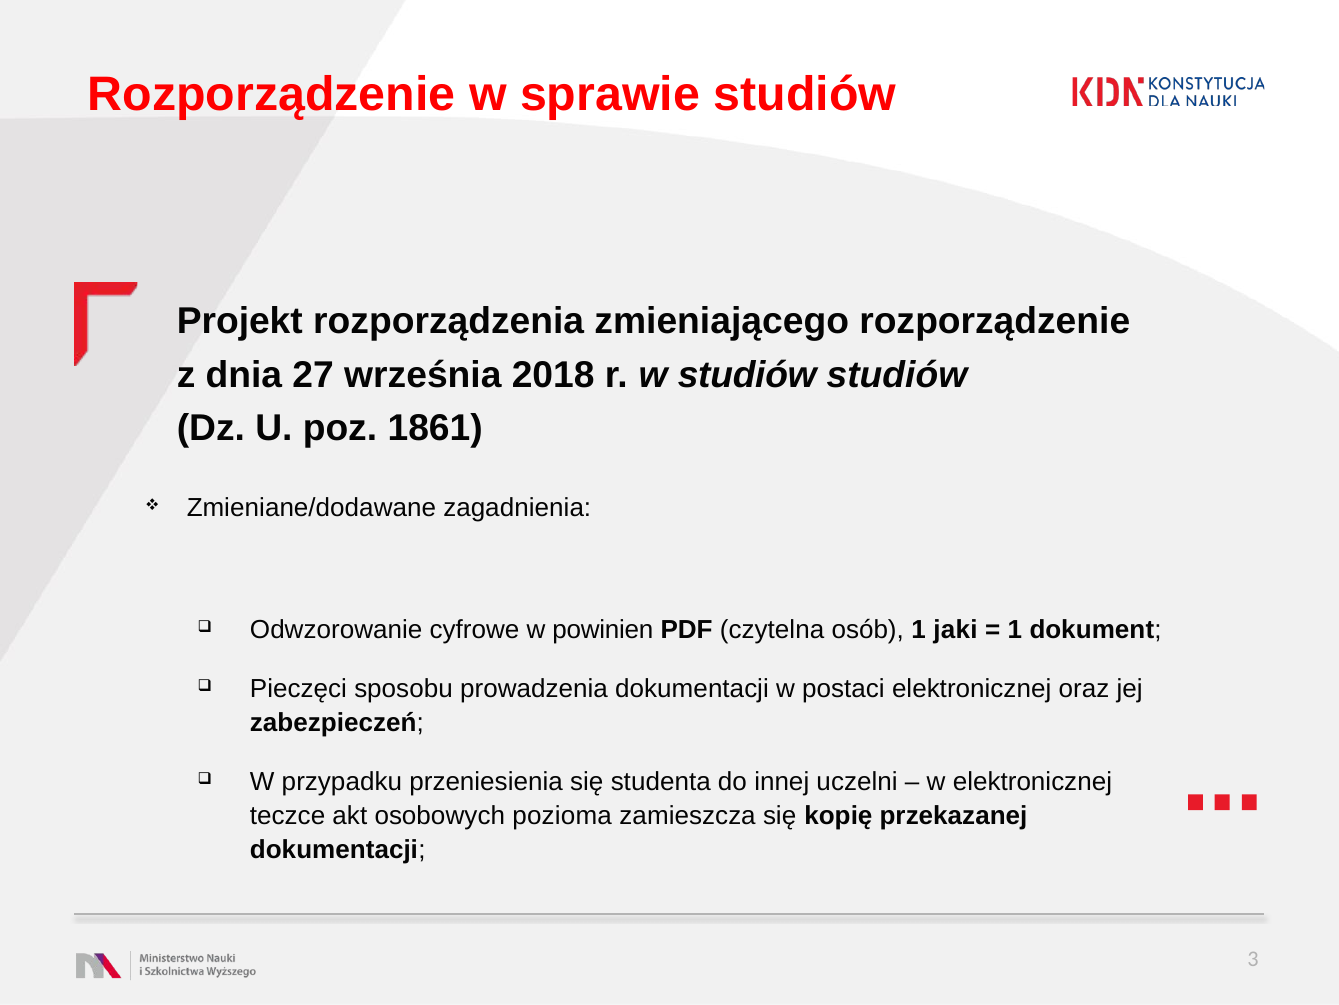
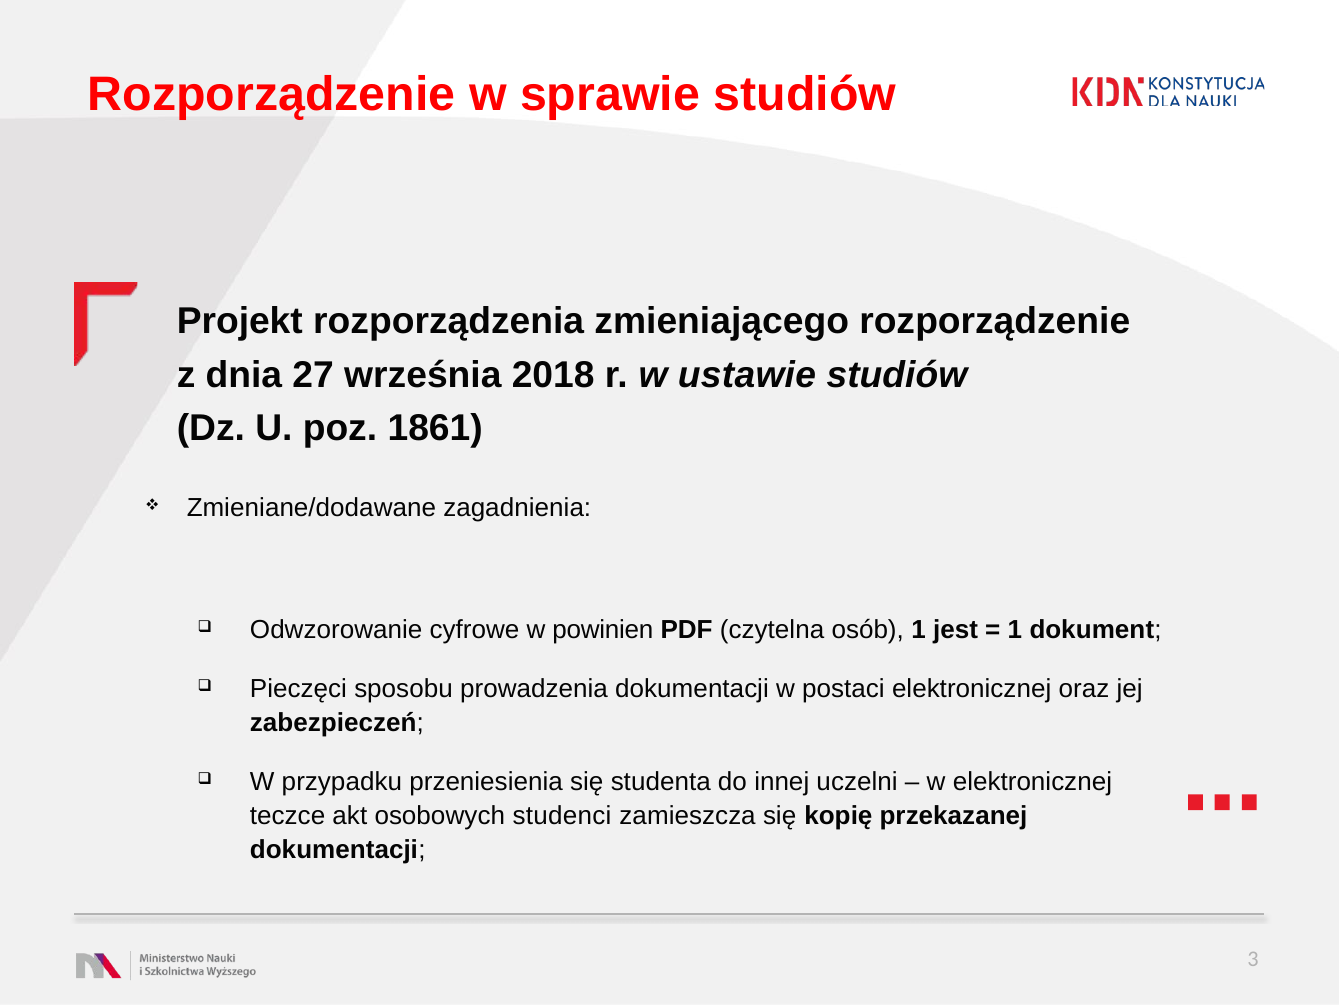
w studiów: studiów -> ustawie
jaki: jaki -> jest
pozioma: pozioma -> studenci
